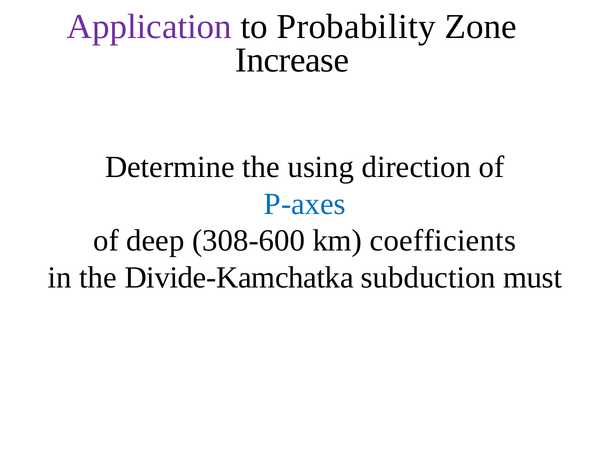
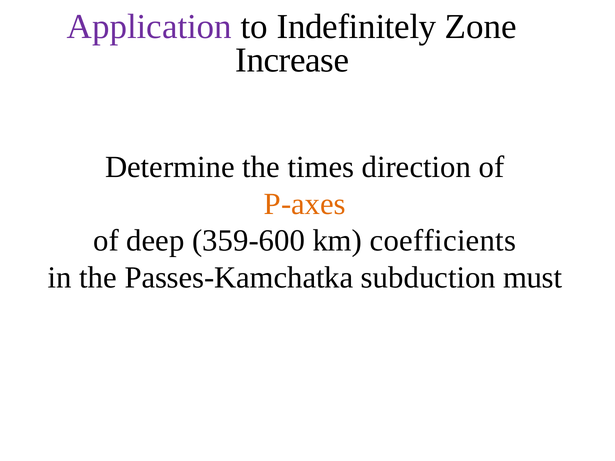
Probability: Probability -> Indefinitely
using: using -> times
P-axes colour: blue -> orange
308-600: 308-600 -> 359-600
Divide-Kamchatka: Divide-Kamchatka -> Passes-Kamchatka
